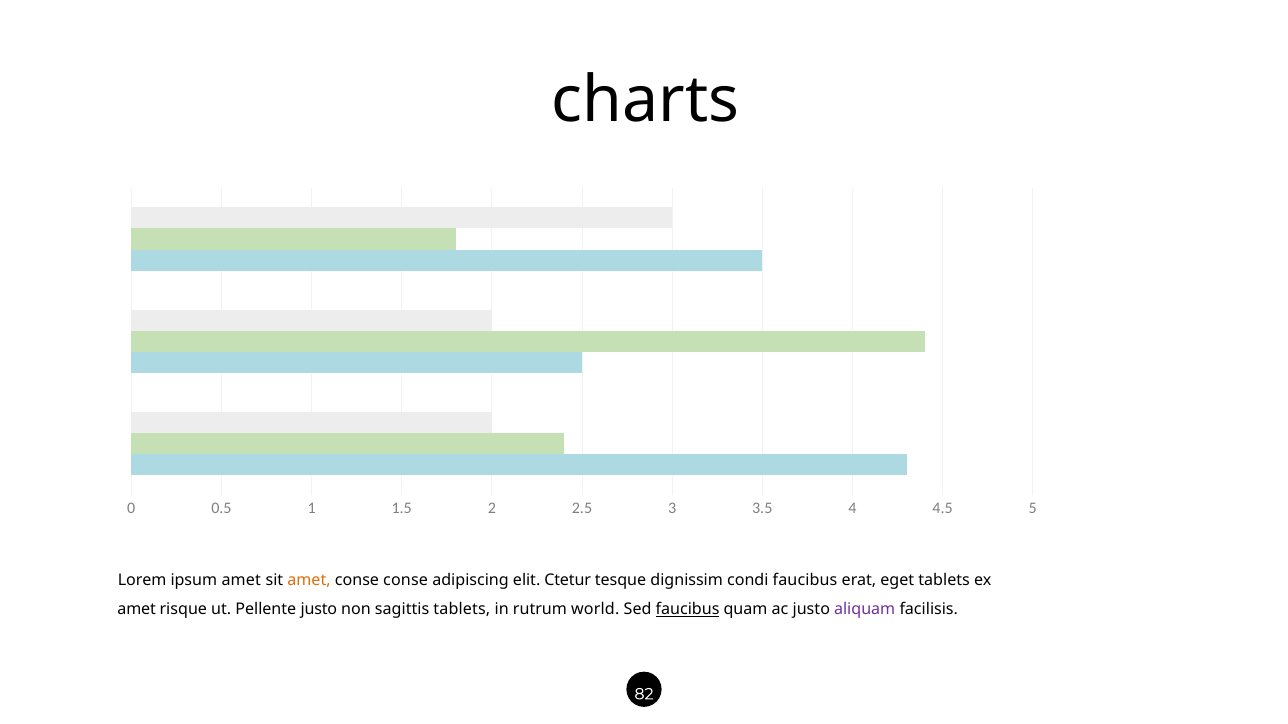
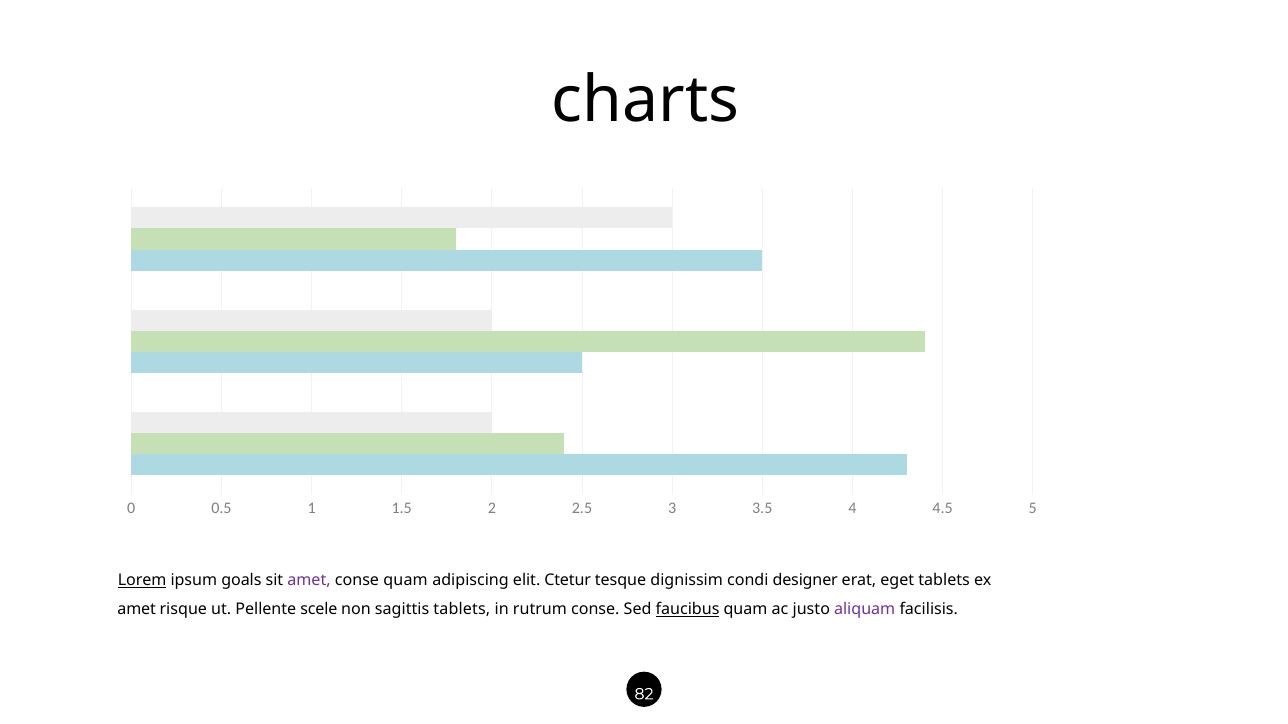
Lorem underline: none -> present
ipsum amet: amet -> goals
amet at (309, 581) colour: orange -> purple
conse conse: conse -> quam
condi faucibus: faucibus -> designer
Pellente justo: justo -> scele
rutrum world: world -> conse
